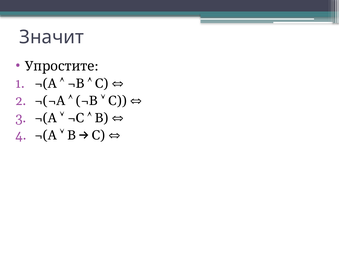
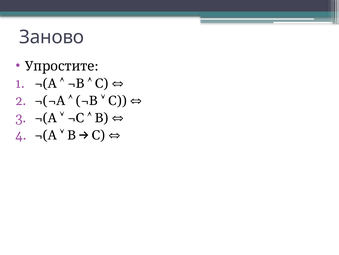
Значит: Значит -> Заново
